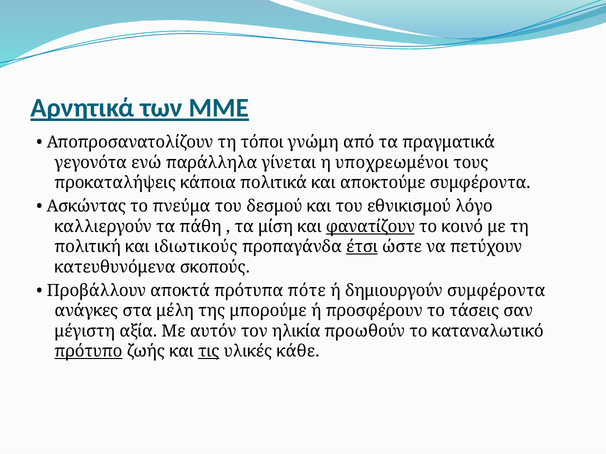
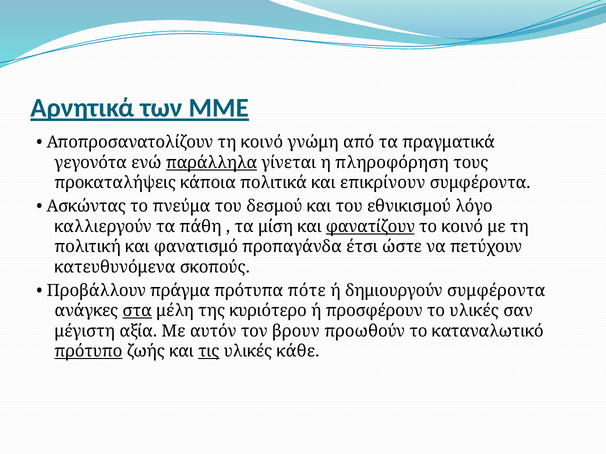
τη τόποι: τόποι -> κοινό
παράλληλα underline: none -> present
υποχρεωμένοι: υποχρεωμένοι -> πληροφόρηση
αποκτούμε: αποκτούμε -> επικρίνουν
ιδιωτικούς: ιδιωτικούς -> φανατισμό
έτσι underline: present -> none
αποκτά: αποκτά -> πράγμα
στα underline: none -> present
μπορούμε: μπορούμε -> κυριότερο
το τάσεις: τάσεις -> υλικές
ηλικία: ηλικία -> βρουν
